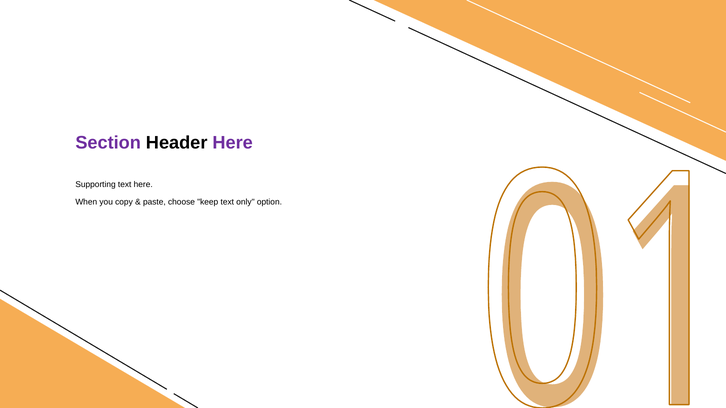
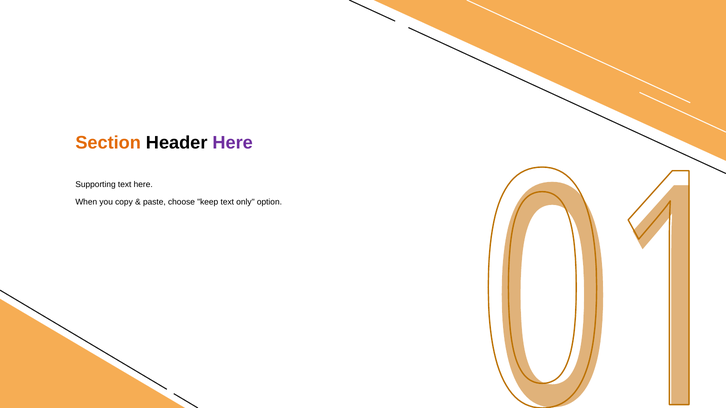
Section colour: purple -> orange
